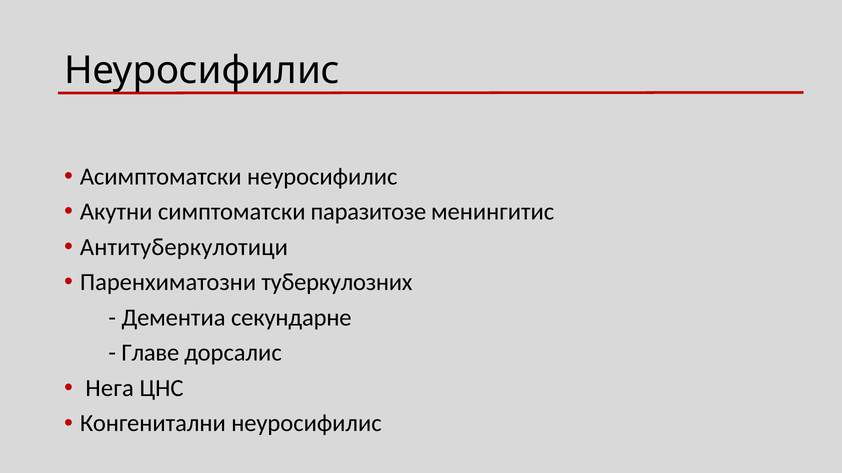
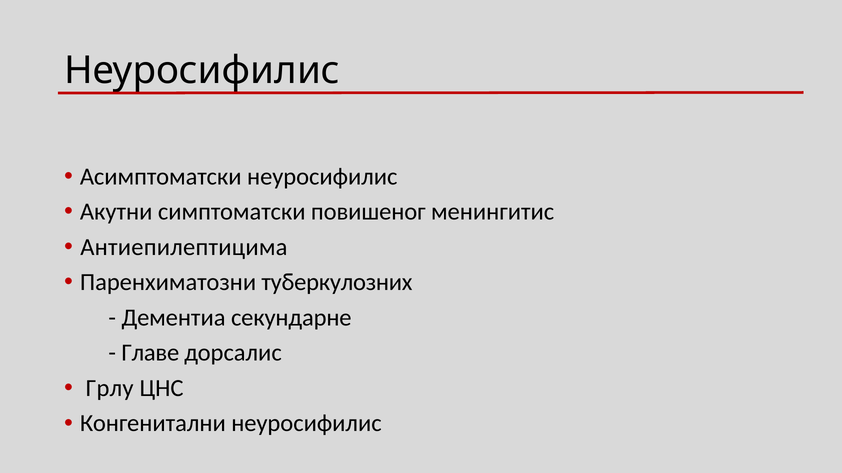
паразитозе: паразитозе -> повишеног
Антитуберкулотици: Антитуберкулотици -> Антиепилептицима
Нега: Нега -> Грлу
